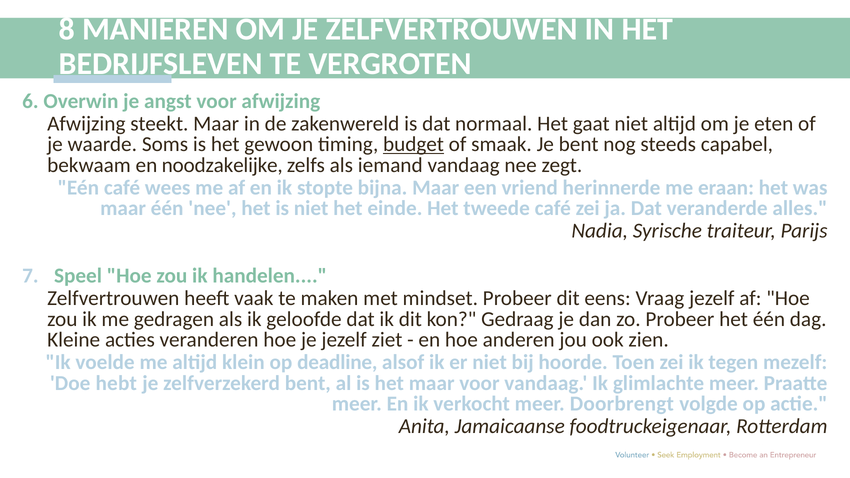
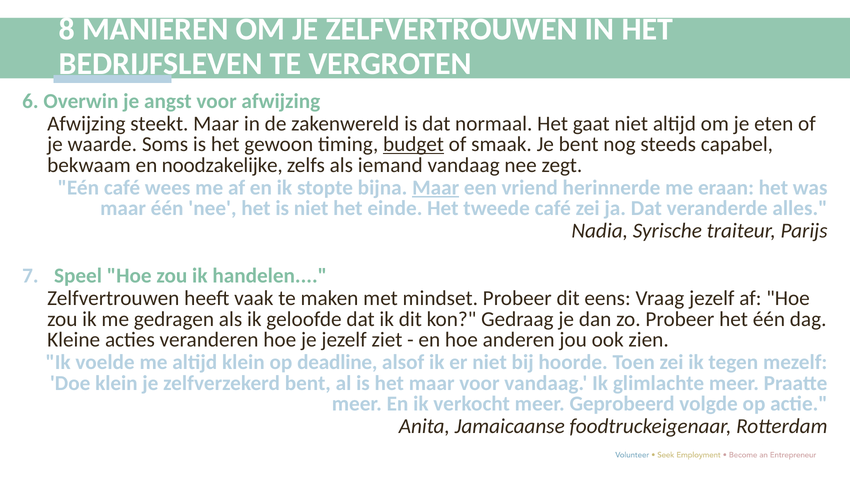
Maar at (436, 188) underline: none -> present
Doe hebt: hebt -> klein
Doorbrengt: Doorbrengt -> Geprobeerd
